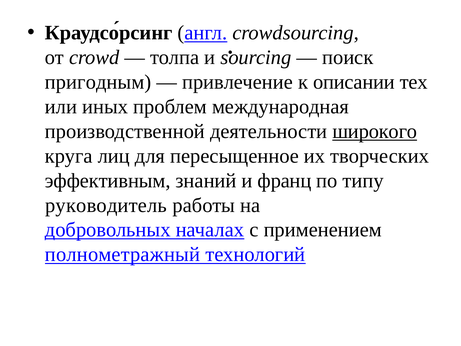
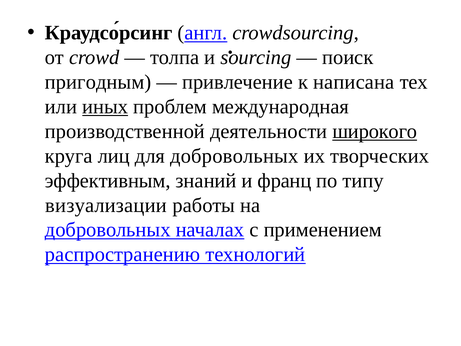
описании: описании -> написана
иных underline: none -> present
для пересыщенное: пересыщенное -> добровольных
руководитель: руководитель -> визуализации
полнометражный: полнометражный -> распространению
